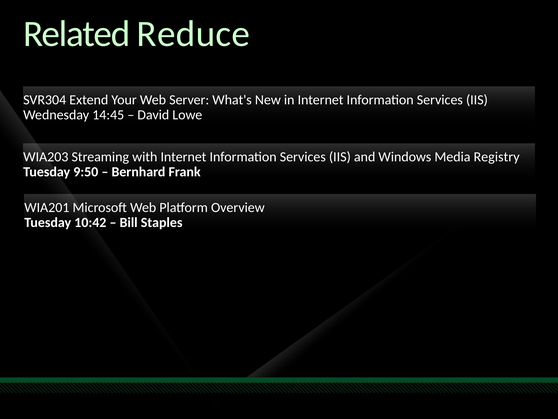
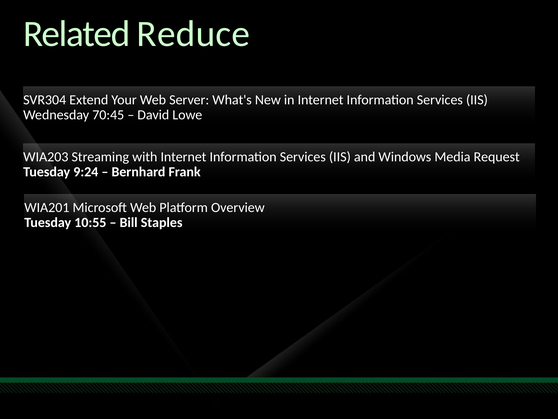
14:45: 14:45 -> 70:45
Registry: Registry -> Request
9:50: 9:50 -> 9:24
10:42: 10:42 -> 10:55
